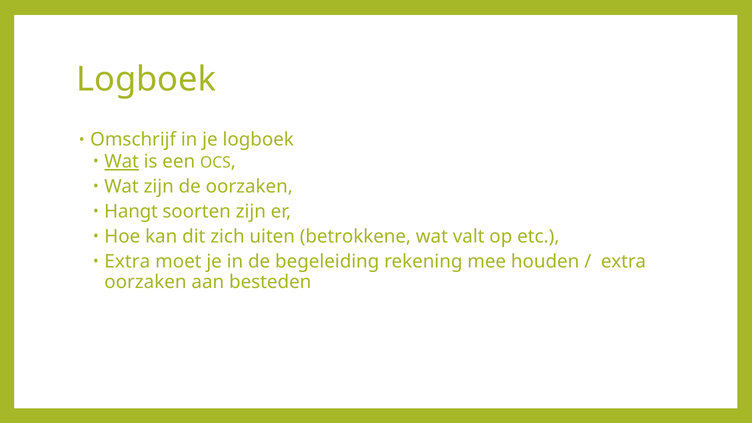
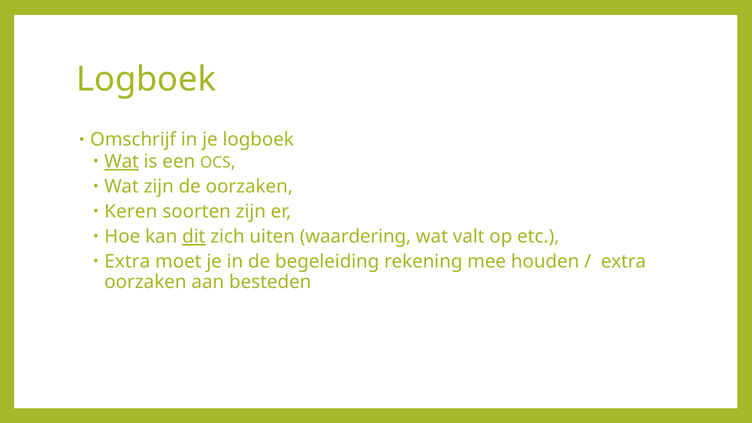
Hangt: Hangt -> Keren
dit underline: none -> present
betrokkene: betrokkene -> waardering
